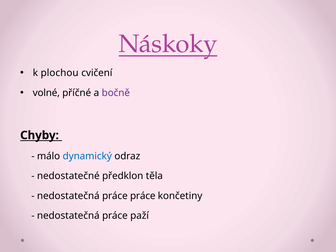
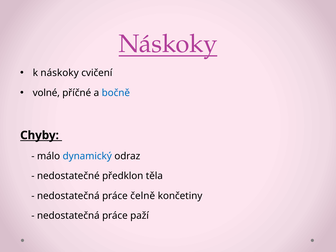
k plochou: plochou -> náskoky
bočně colour: purple -> blue
práce práce: práce -> čelně
